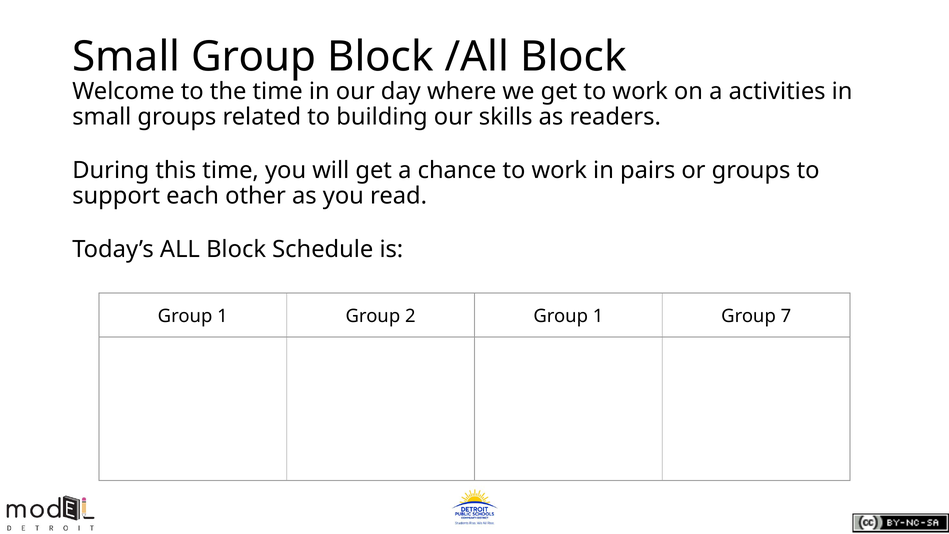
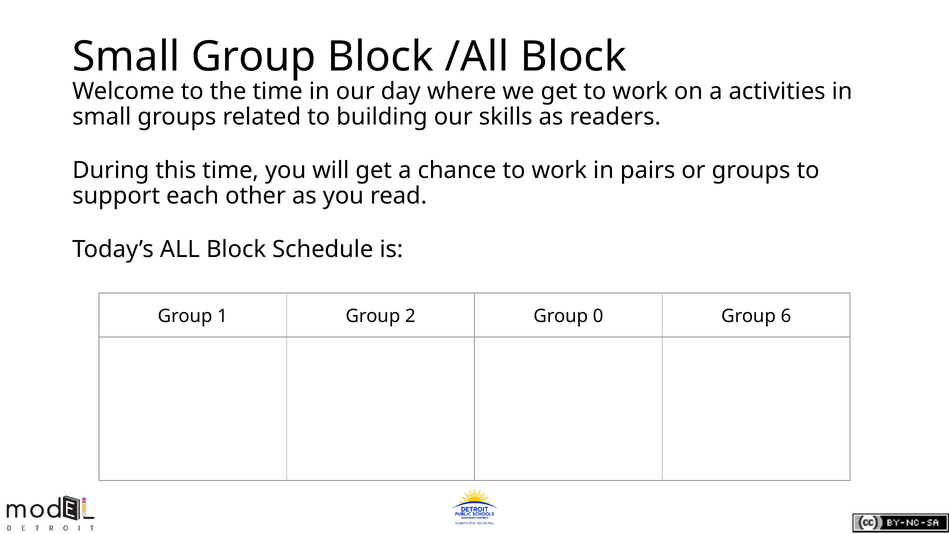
2 Group 1: 1 -> 0
7: 7 -> 6
